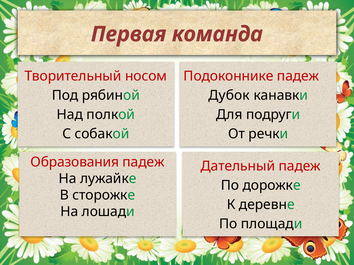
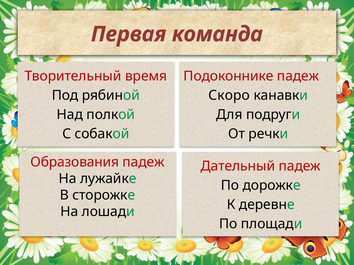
носом: носом -> время
Дубок: Дубок -> Скоро
